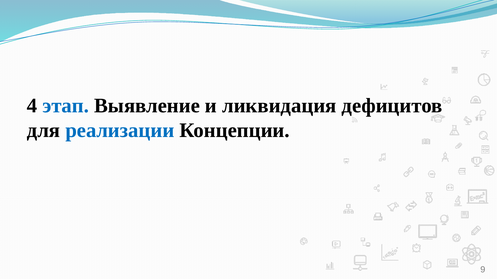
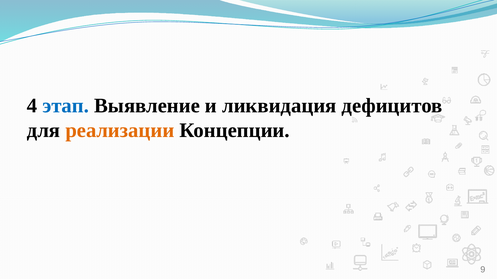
реализации colour: blue -> orange
